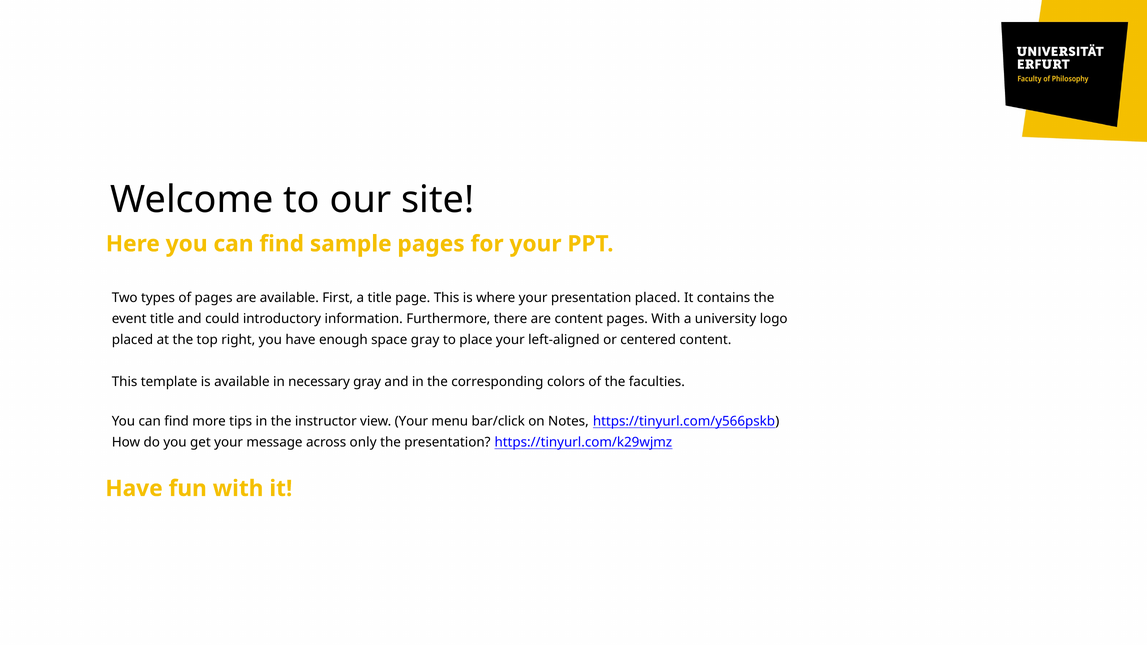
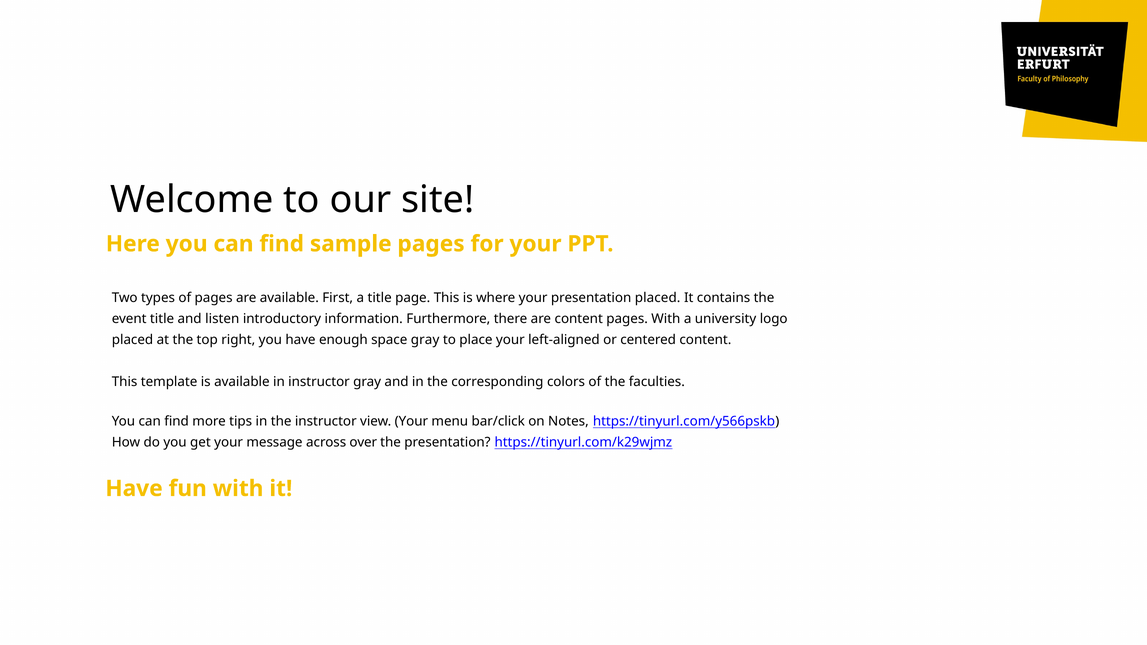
could: could -> listen
in necessary: necessary -> instructor
only: only -> over
